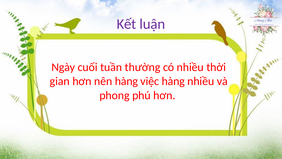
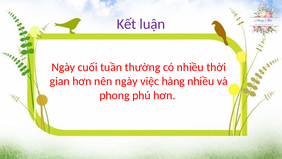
nên hàng: hàng -> ngày
